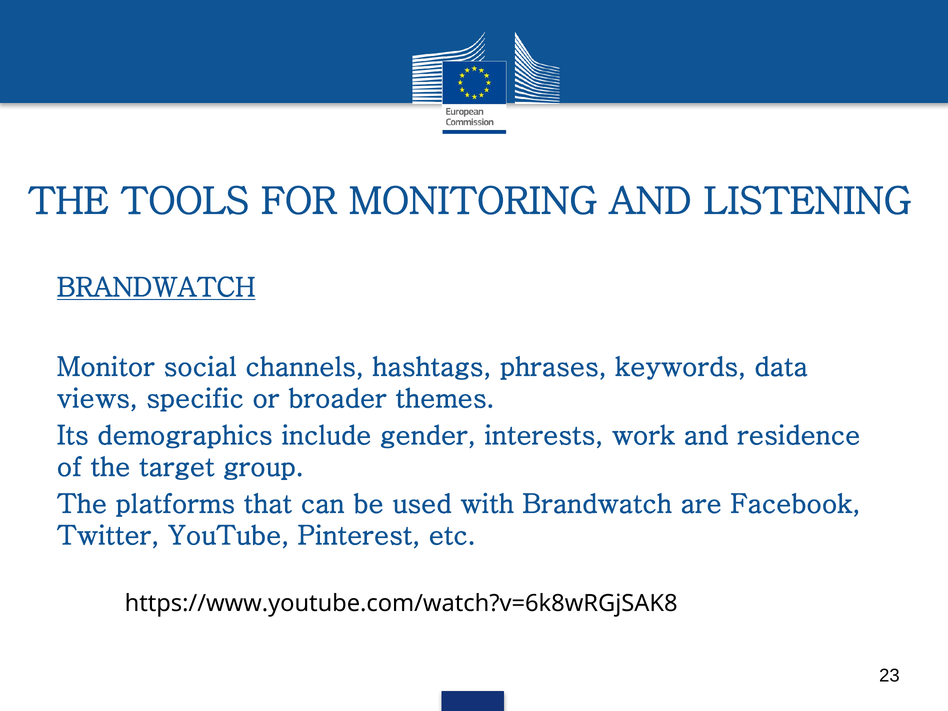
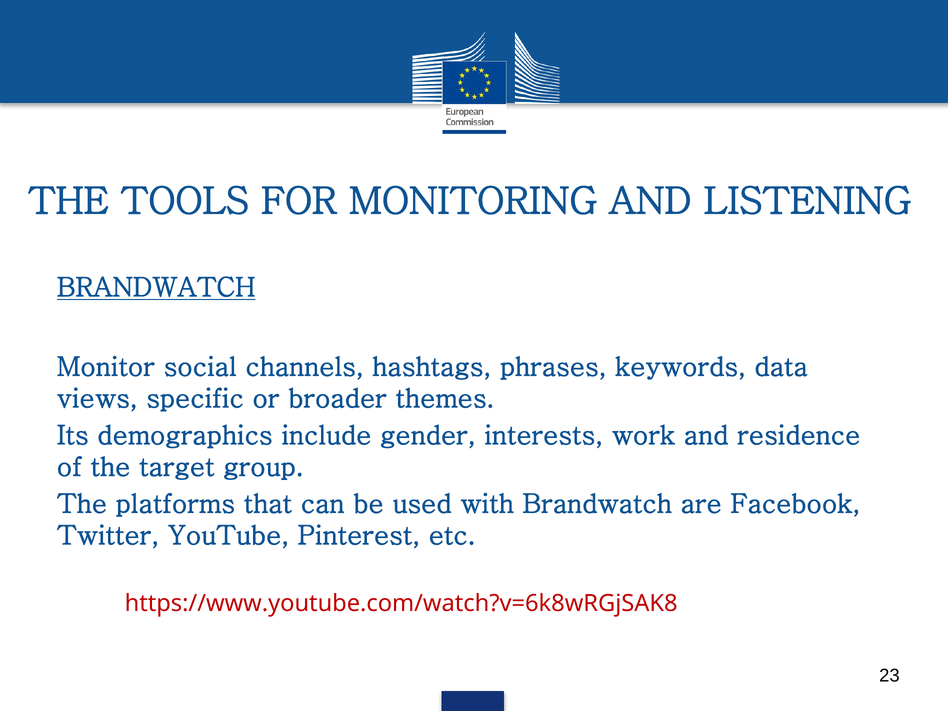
https://www.youtube.com/watch?v=6k8wRGjSAK8 colour: black -> red
